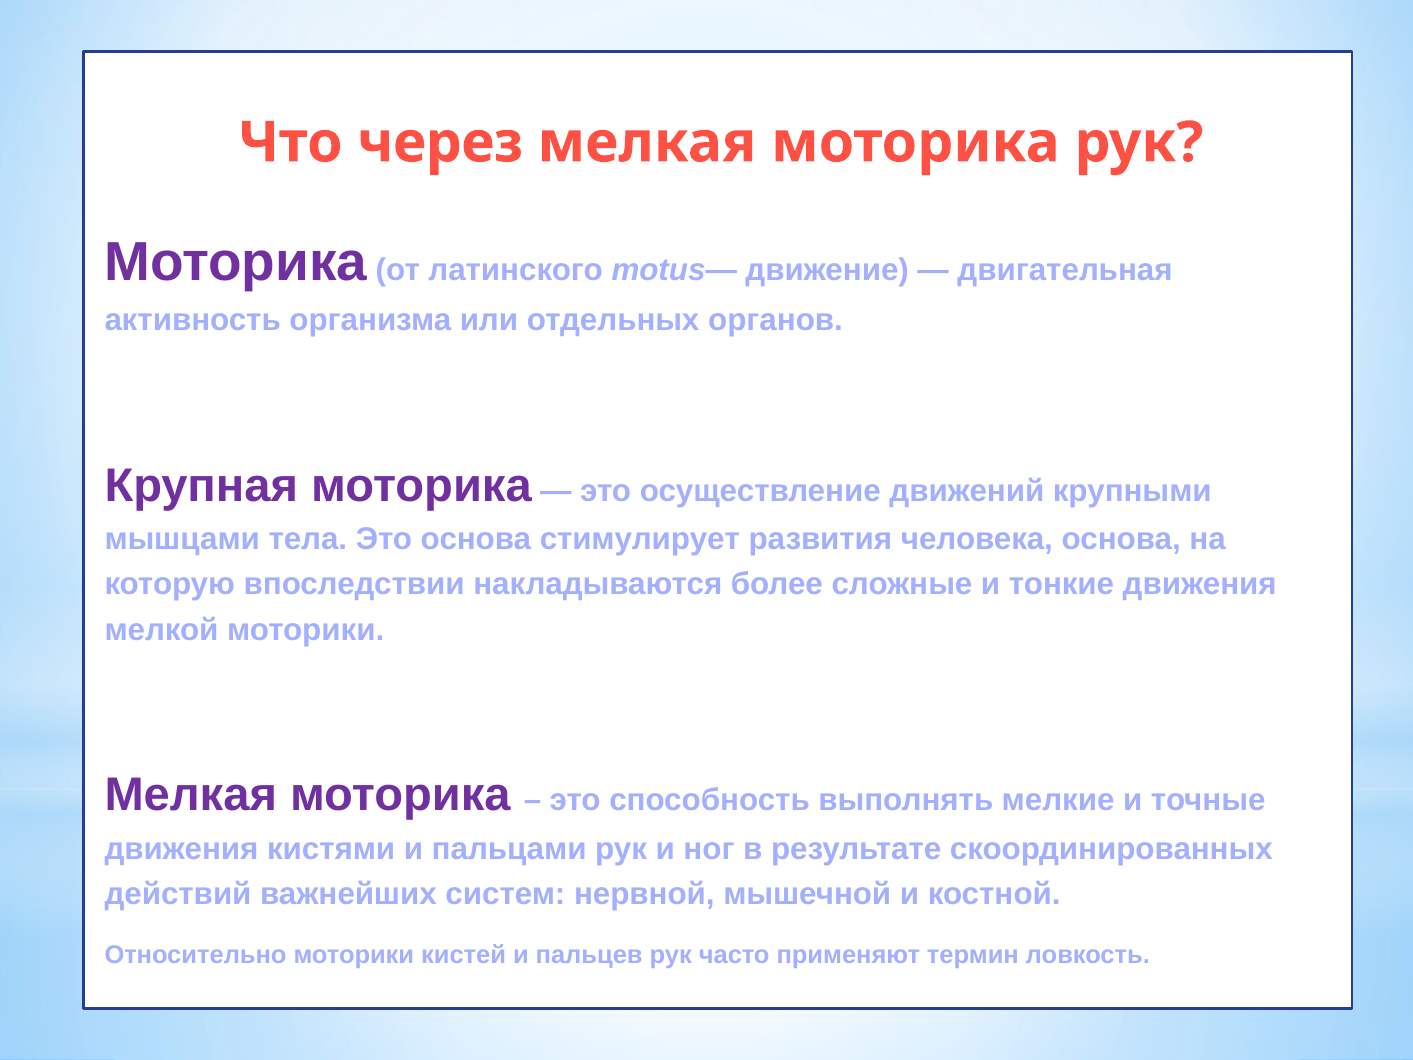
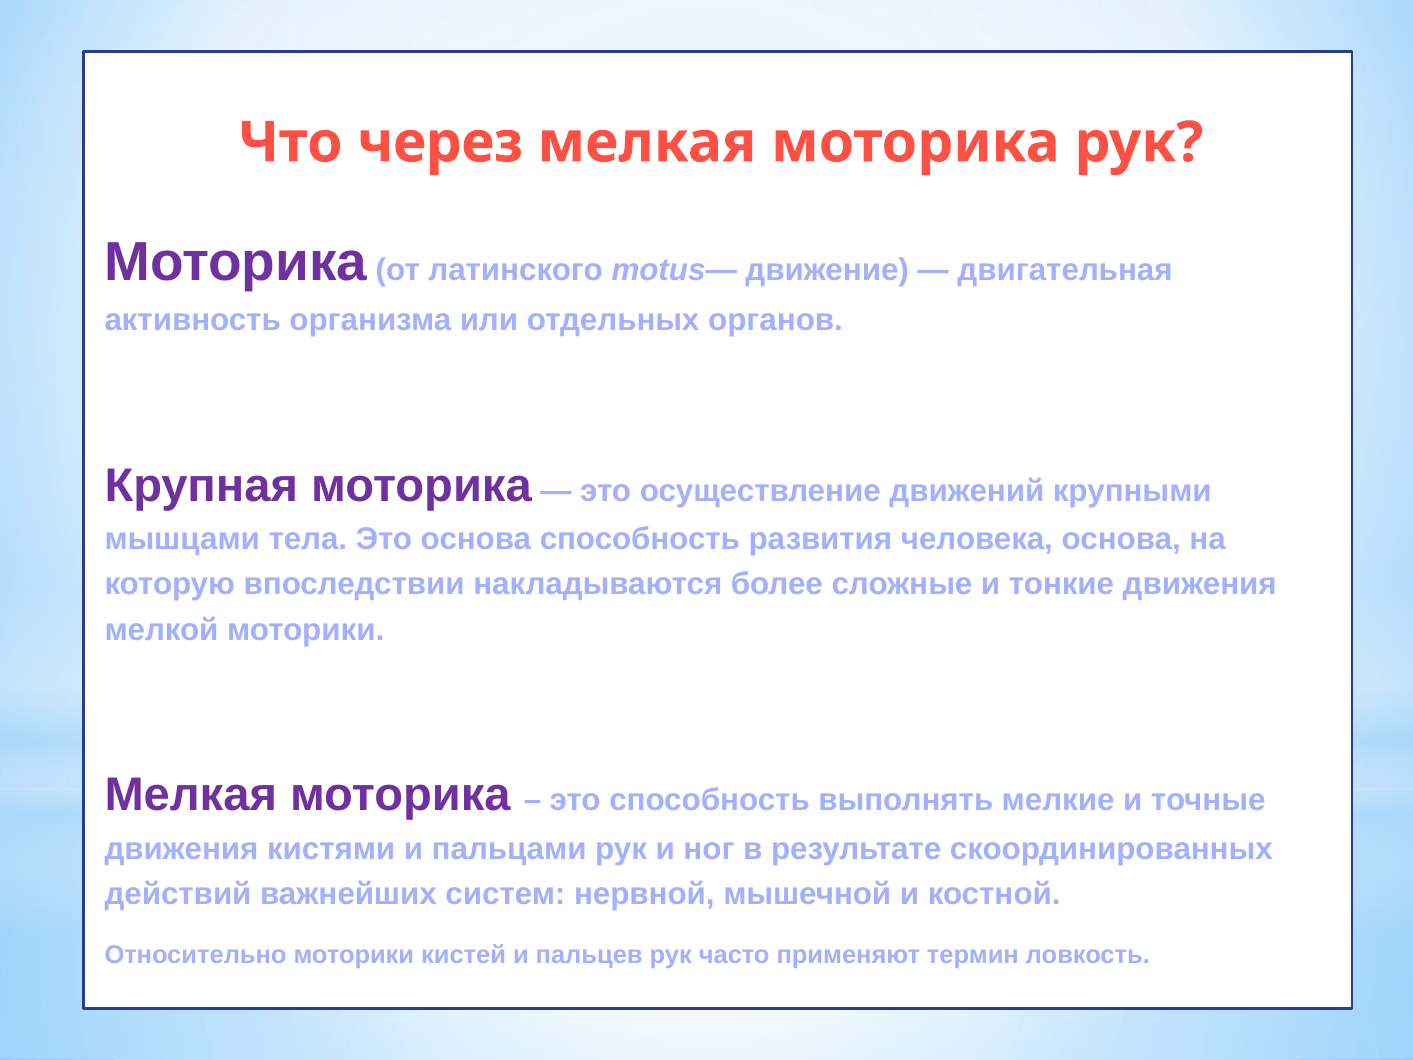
основа стимулирует: стимулирует -> способность
